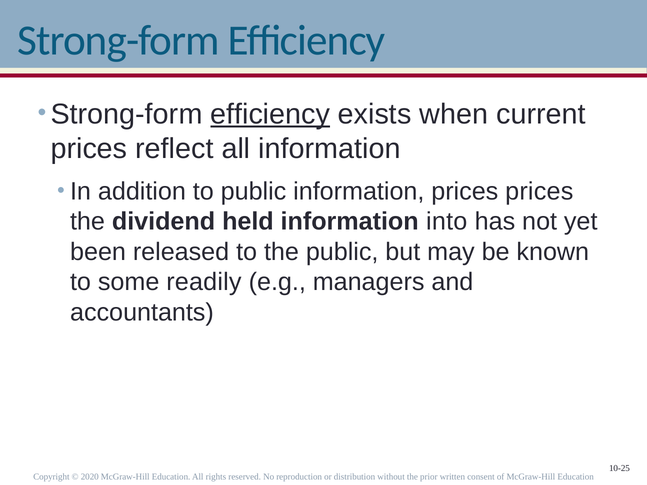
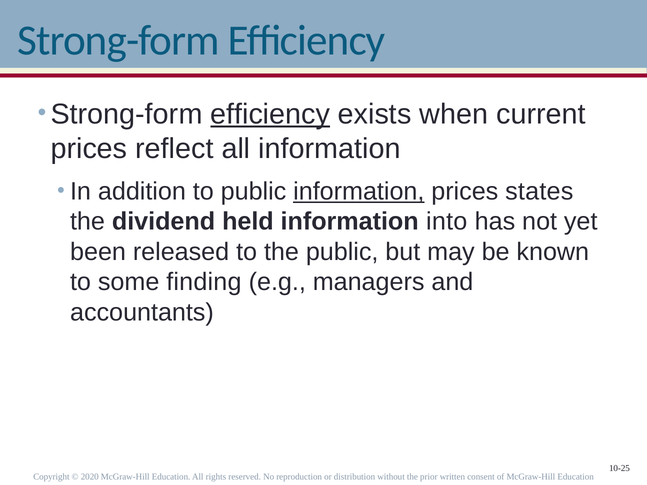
information at (359, 192) underline: none -> present
prices prices: prices -> states
readily: readily -> finding
